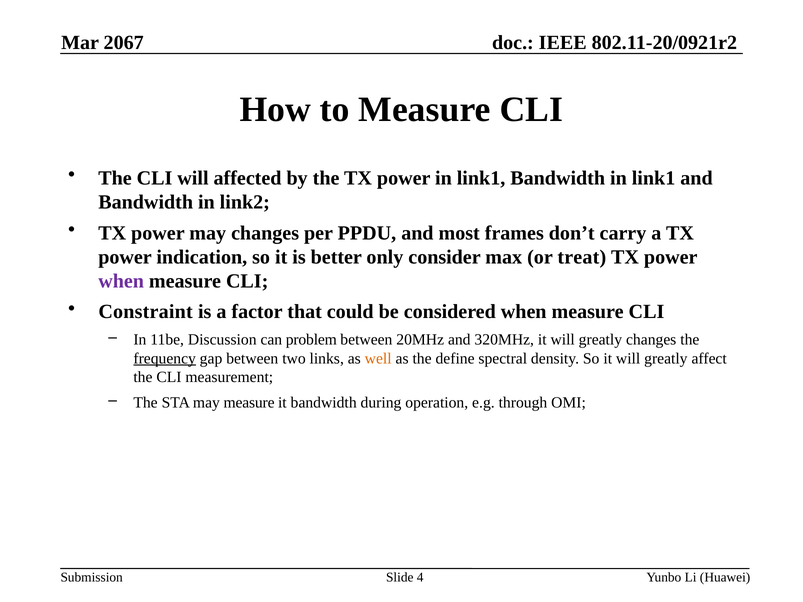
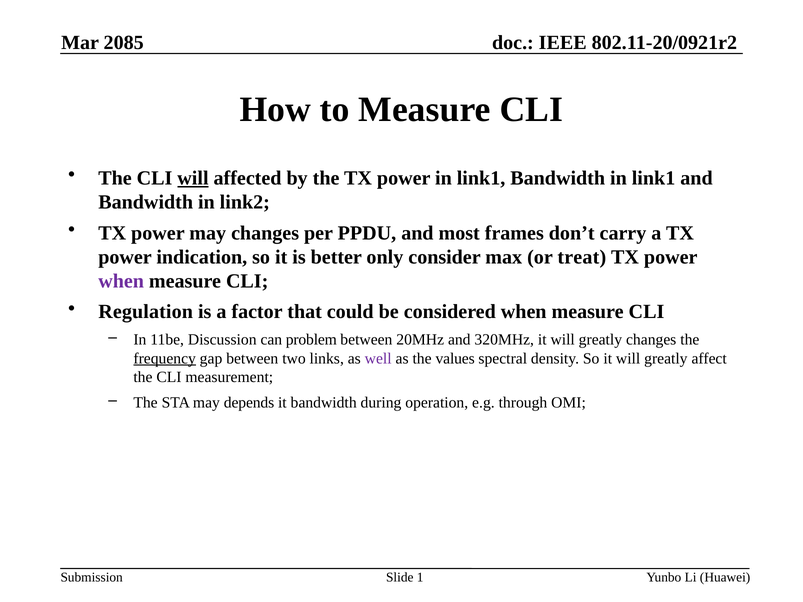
2067: 2067 -> 2085
will at (193, 178) underline: none -> present
Constraint: Constraint -> Regulation
well colour: orange -> purple
define: define -> values
may measure: measure -> depends
4: 4 -> 1
